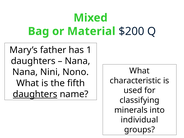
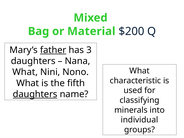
father underline: none -> present
1: 1 -> 3
Nana at (25, 72): Nana -> What
